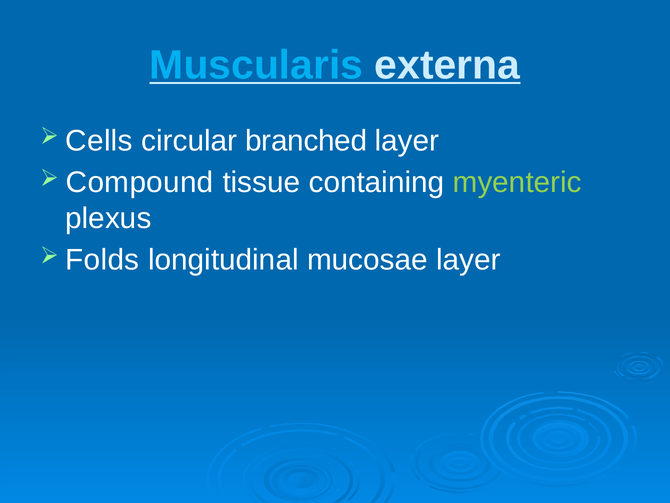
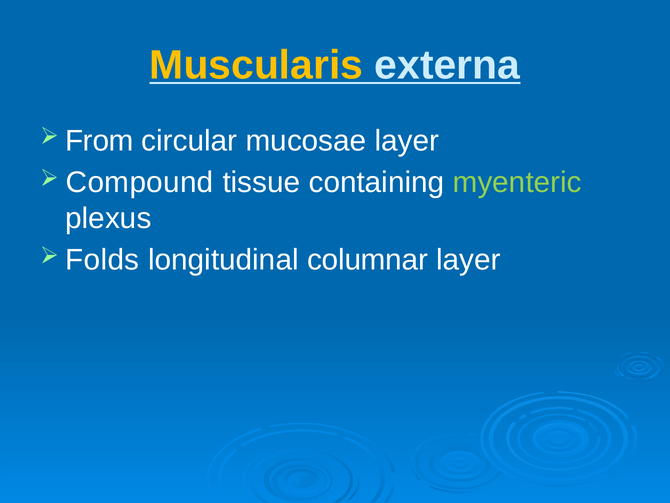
Muscularis colour: light blue -> yellow
Cells: Cells -> From
branched: branched -> mucosae
mucosae: mucosae -> columnar
